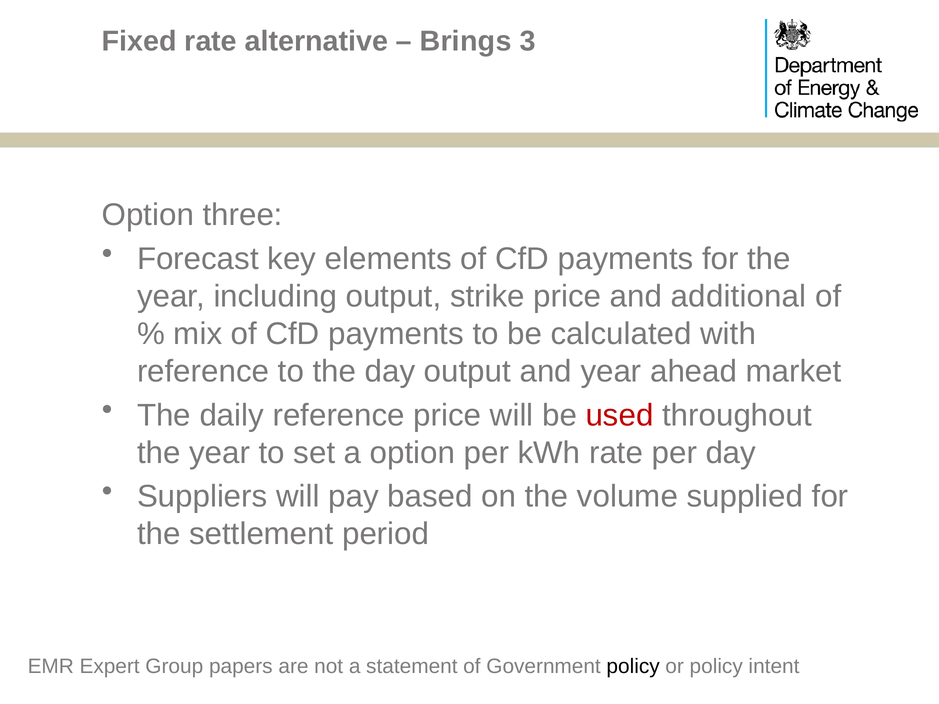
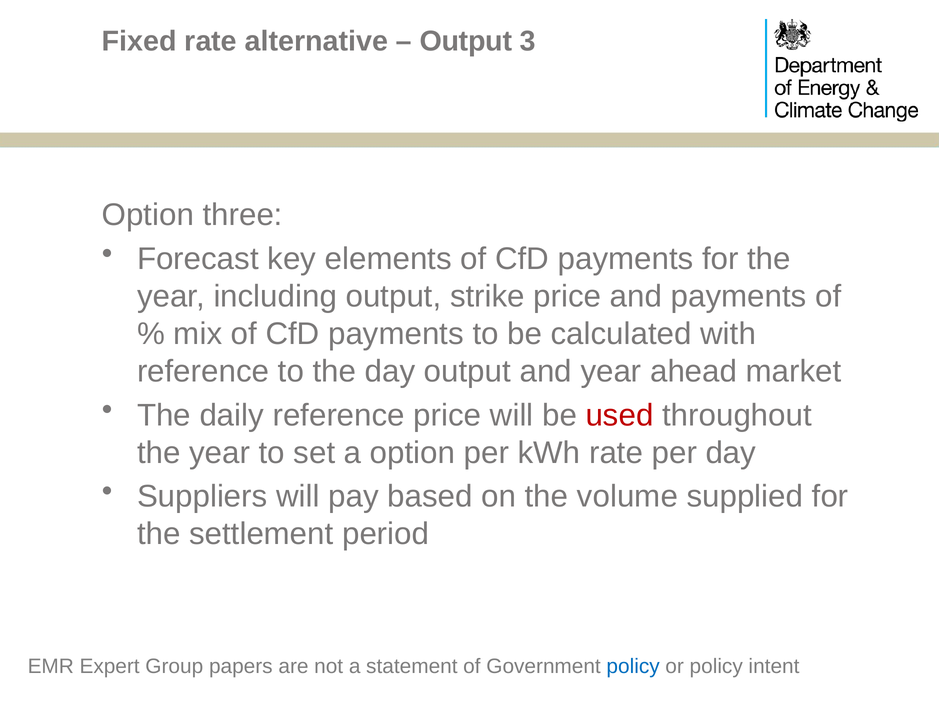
Brings at (466, 42): Brings -> Output
and additional: additional -> payments
policy at (633, 666) colour: black -> blue
